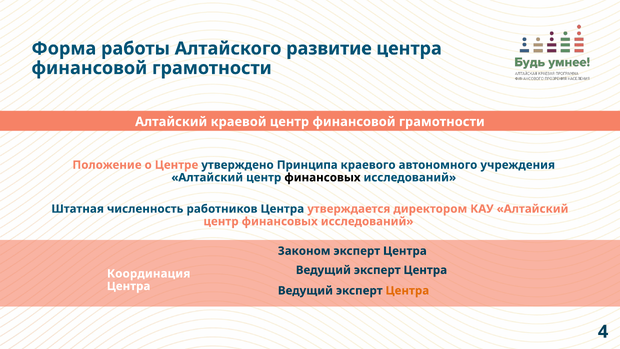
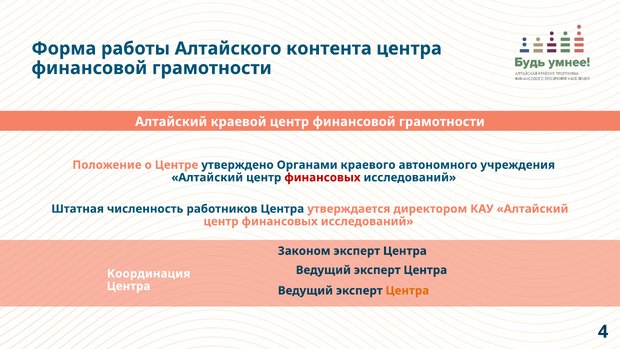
развитие: развитие -> контента
Принципа: Принципа -> Органами
финансовых at (322, 177) colour: black -> red
